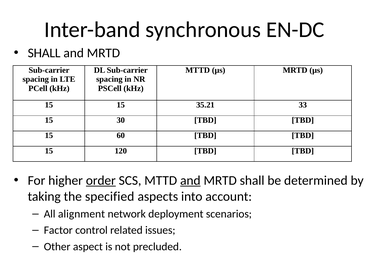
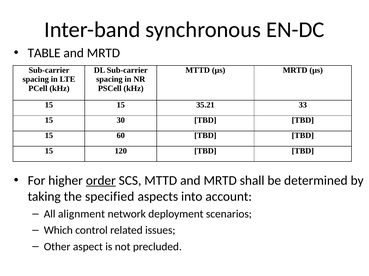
SHALL at (44, 53): SHALL -> TABLE
and at (190, 181) underline: present -> none
Factor: Factor -> Which
